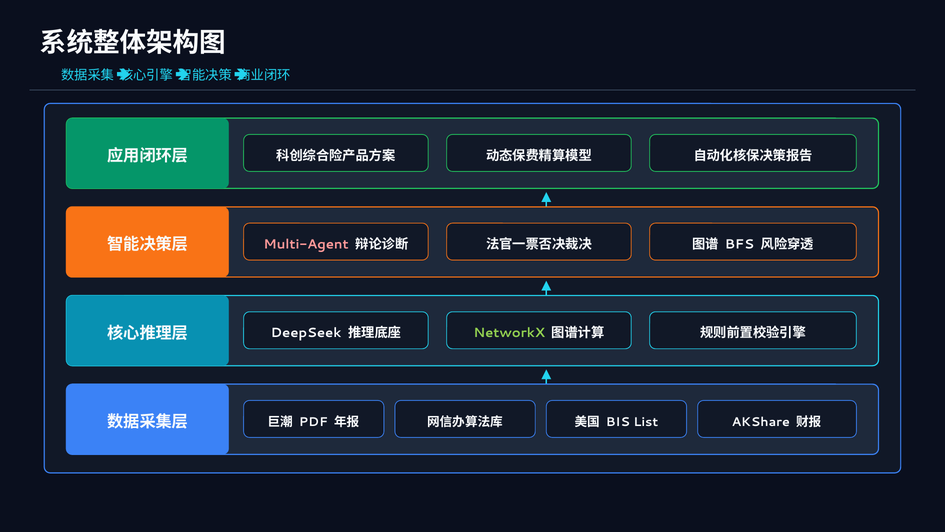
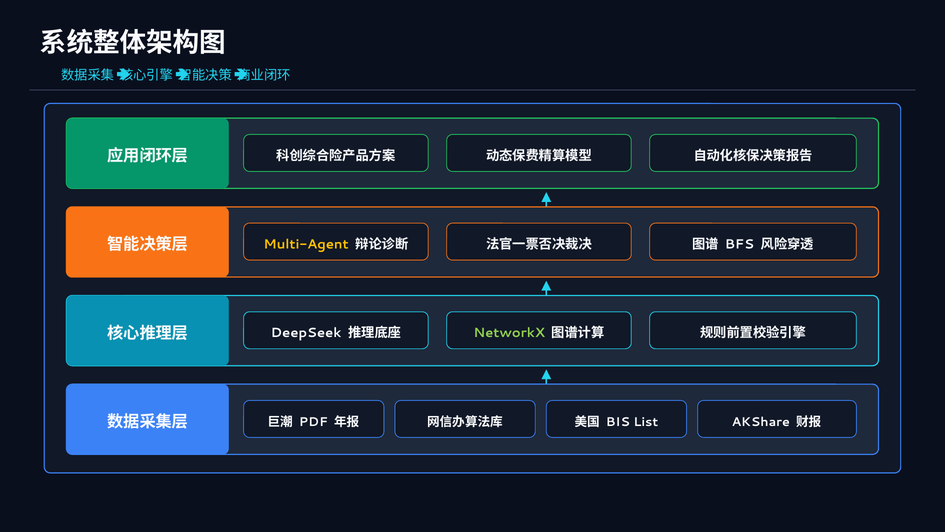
Multi-Agent colour: pink -> yellow
